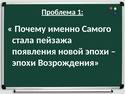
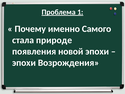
пейзажа: пейзажа -> природе
